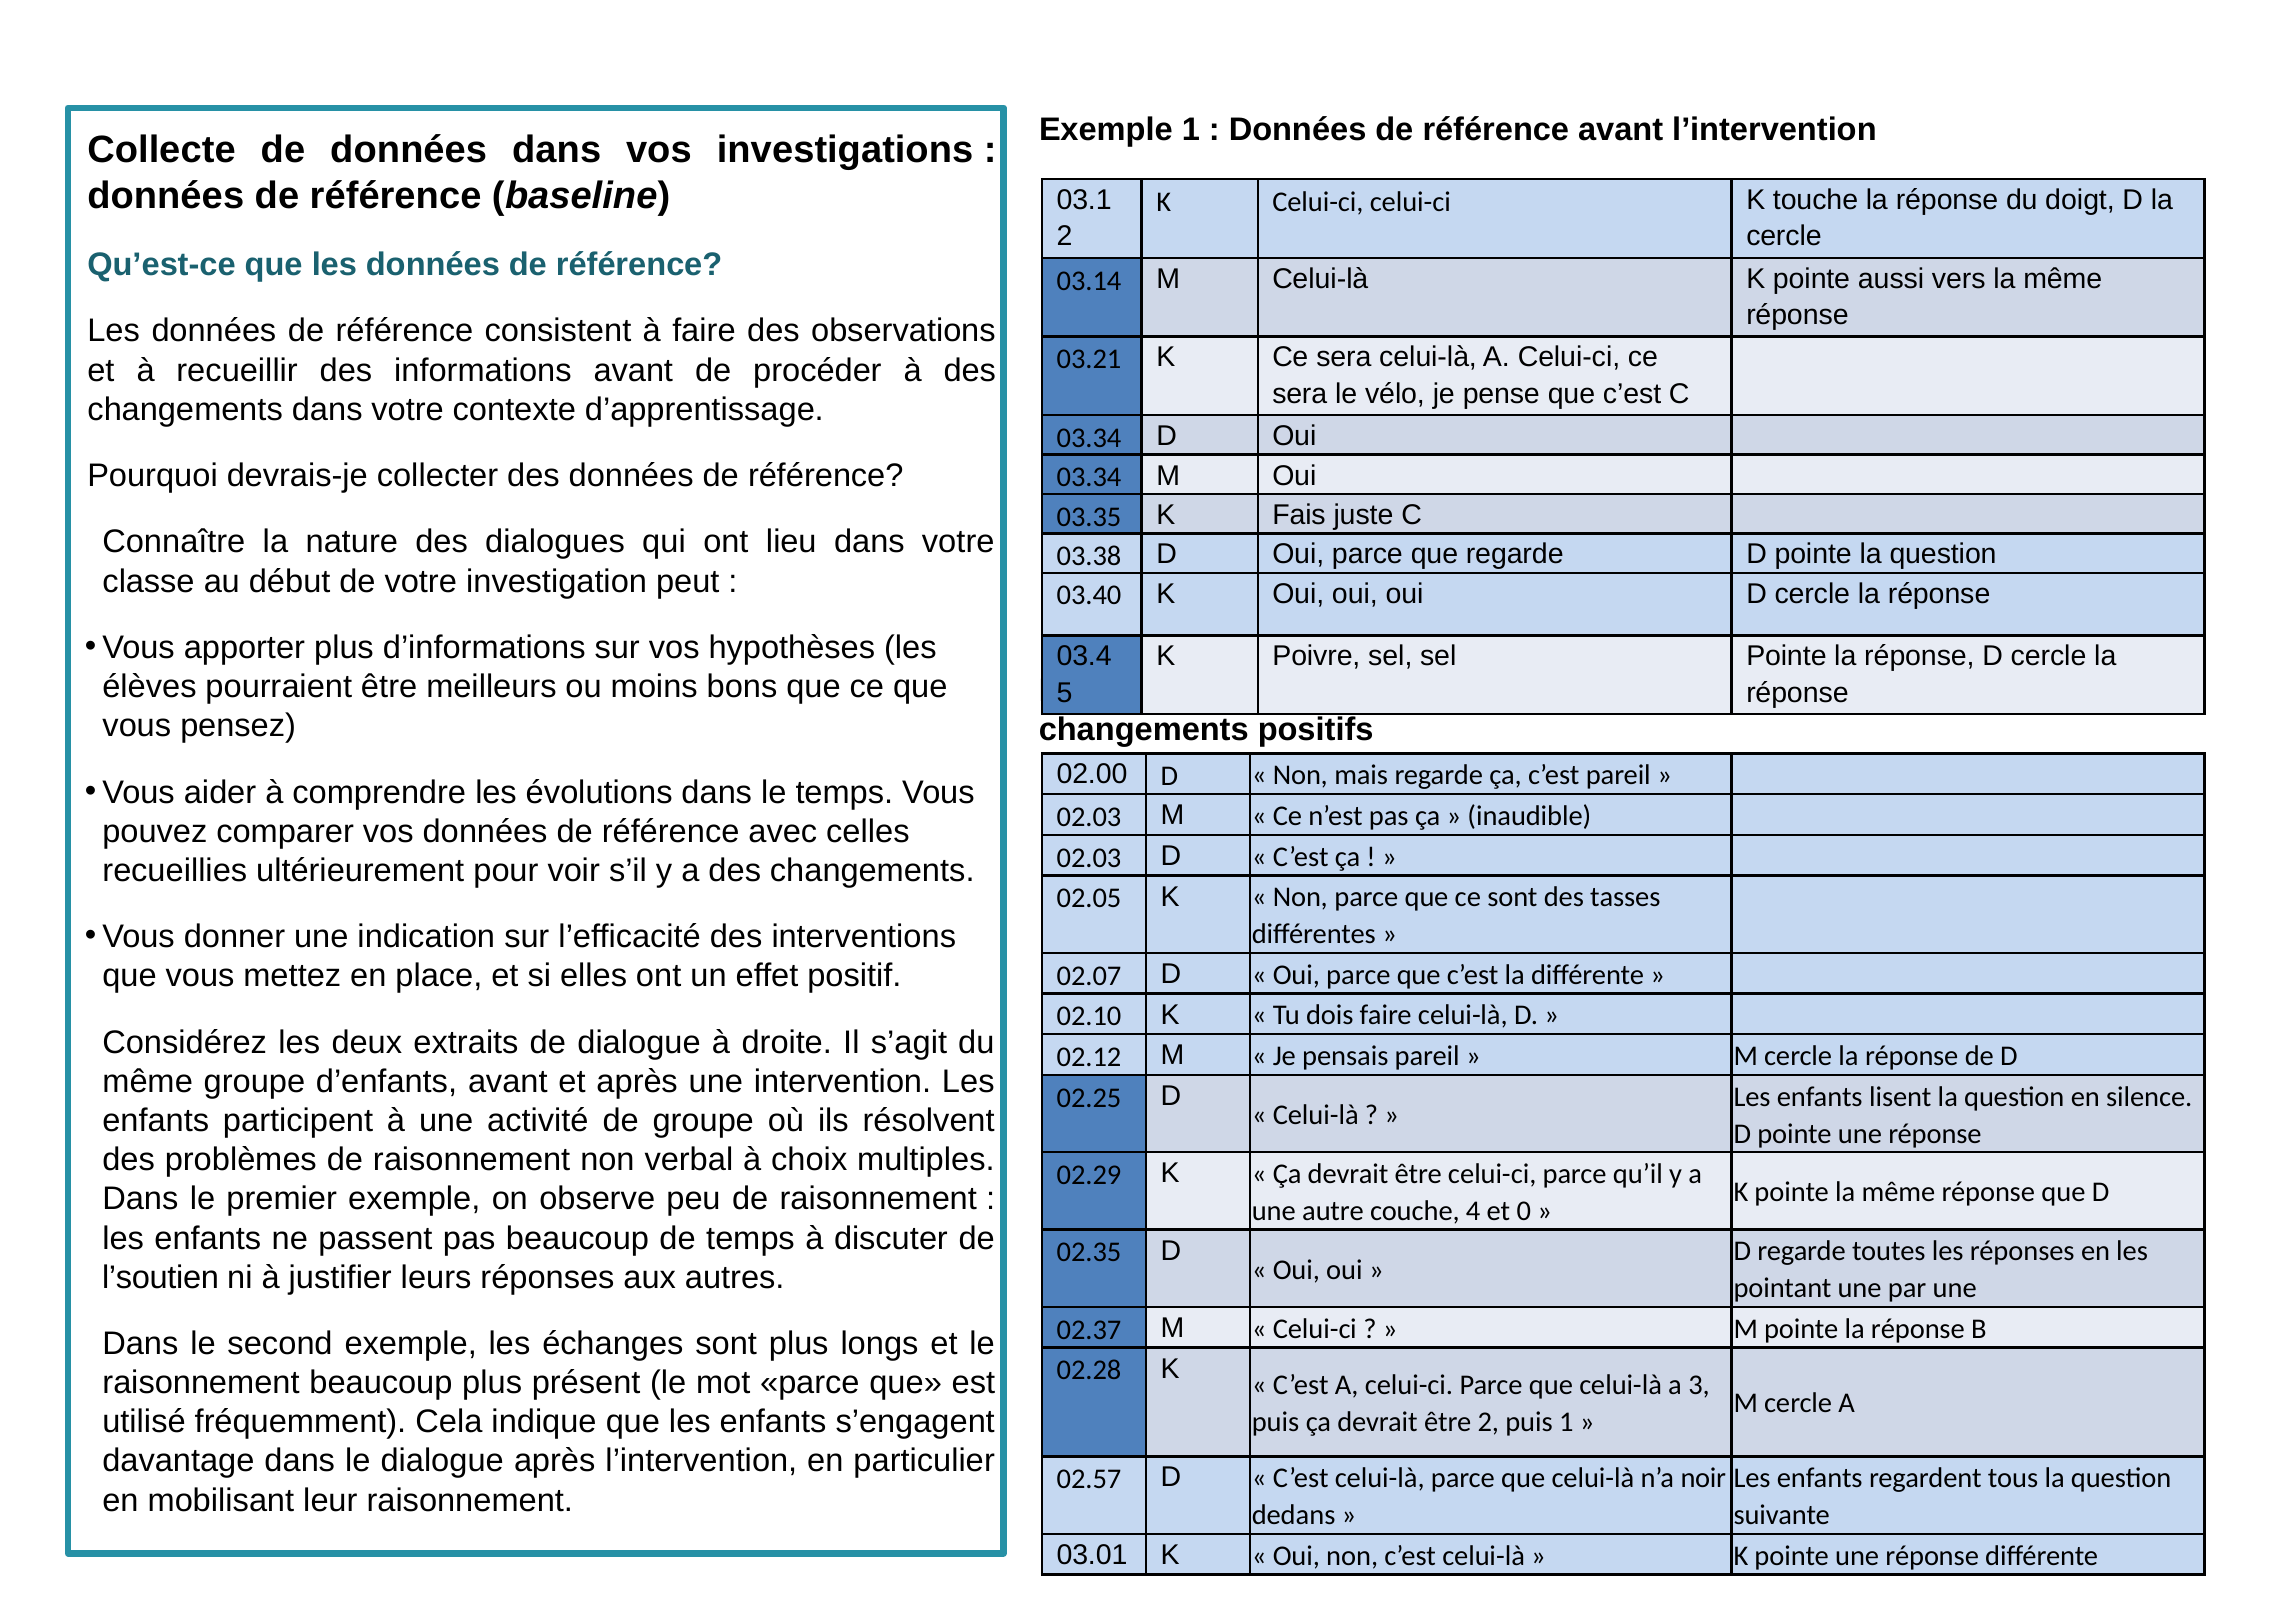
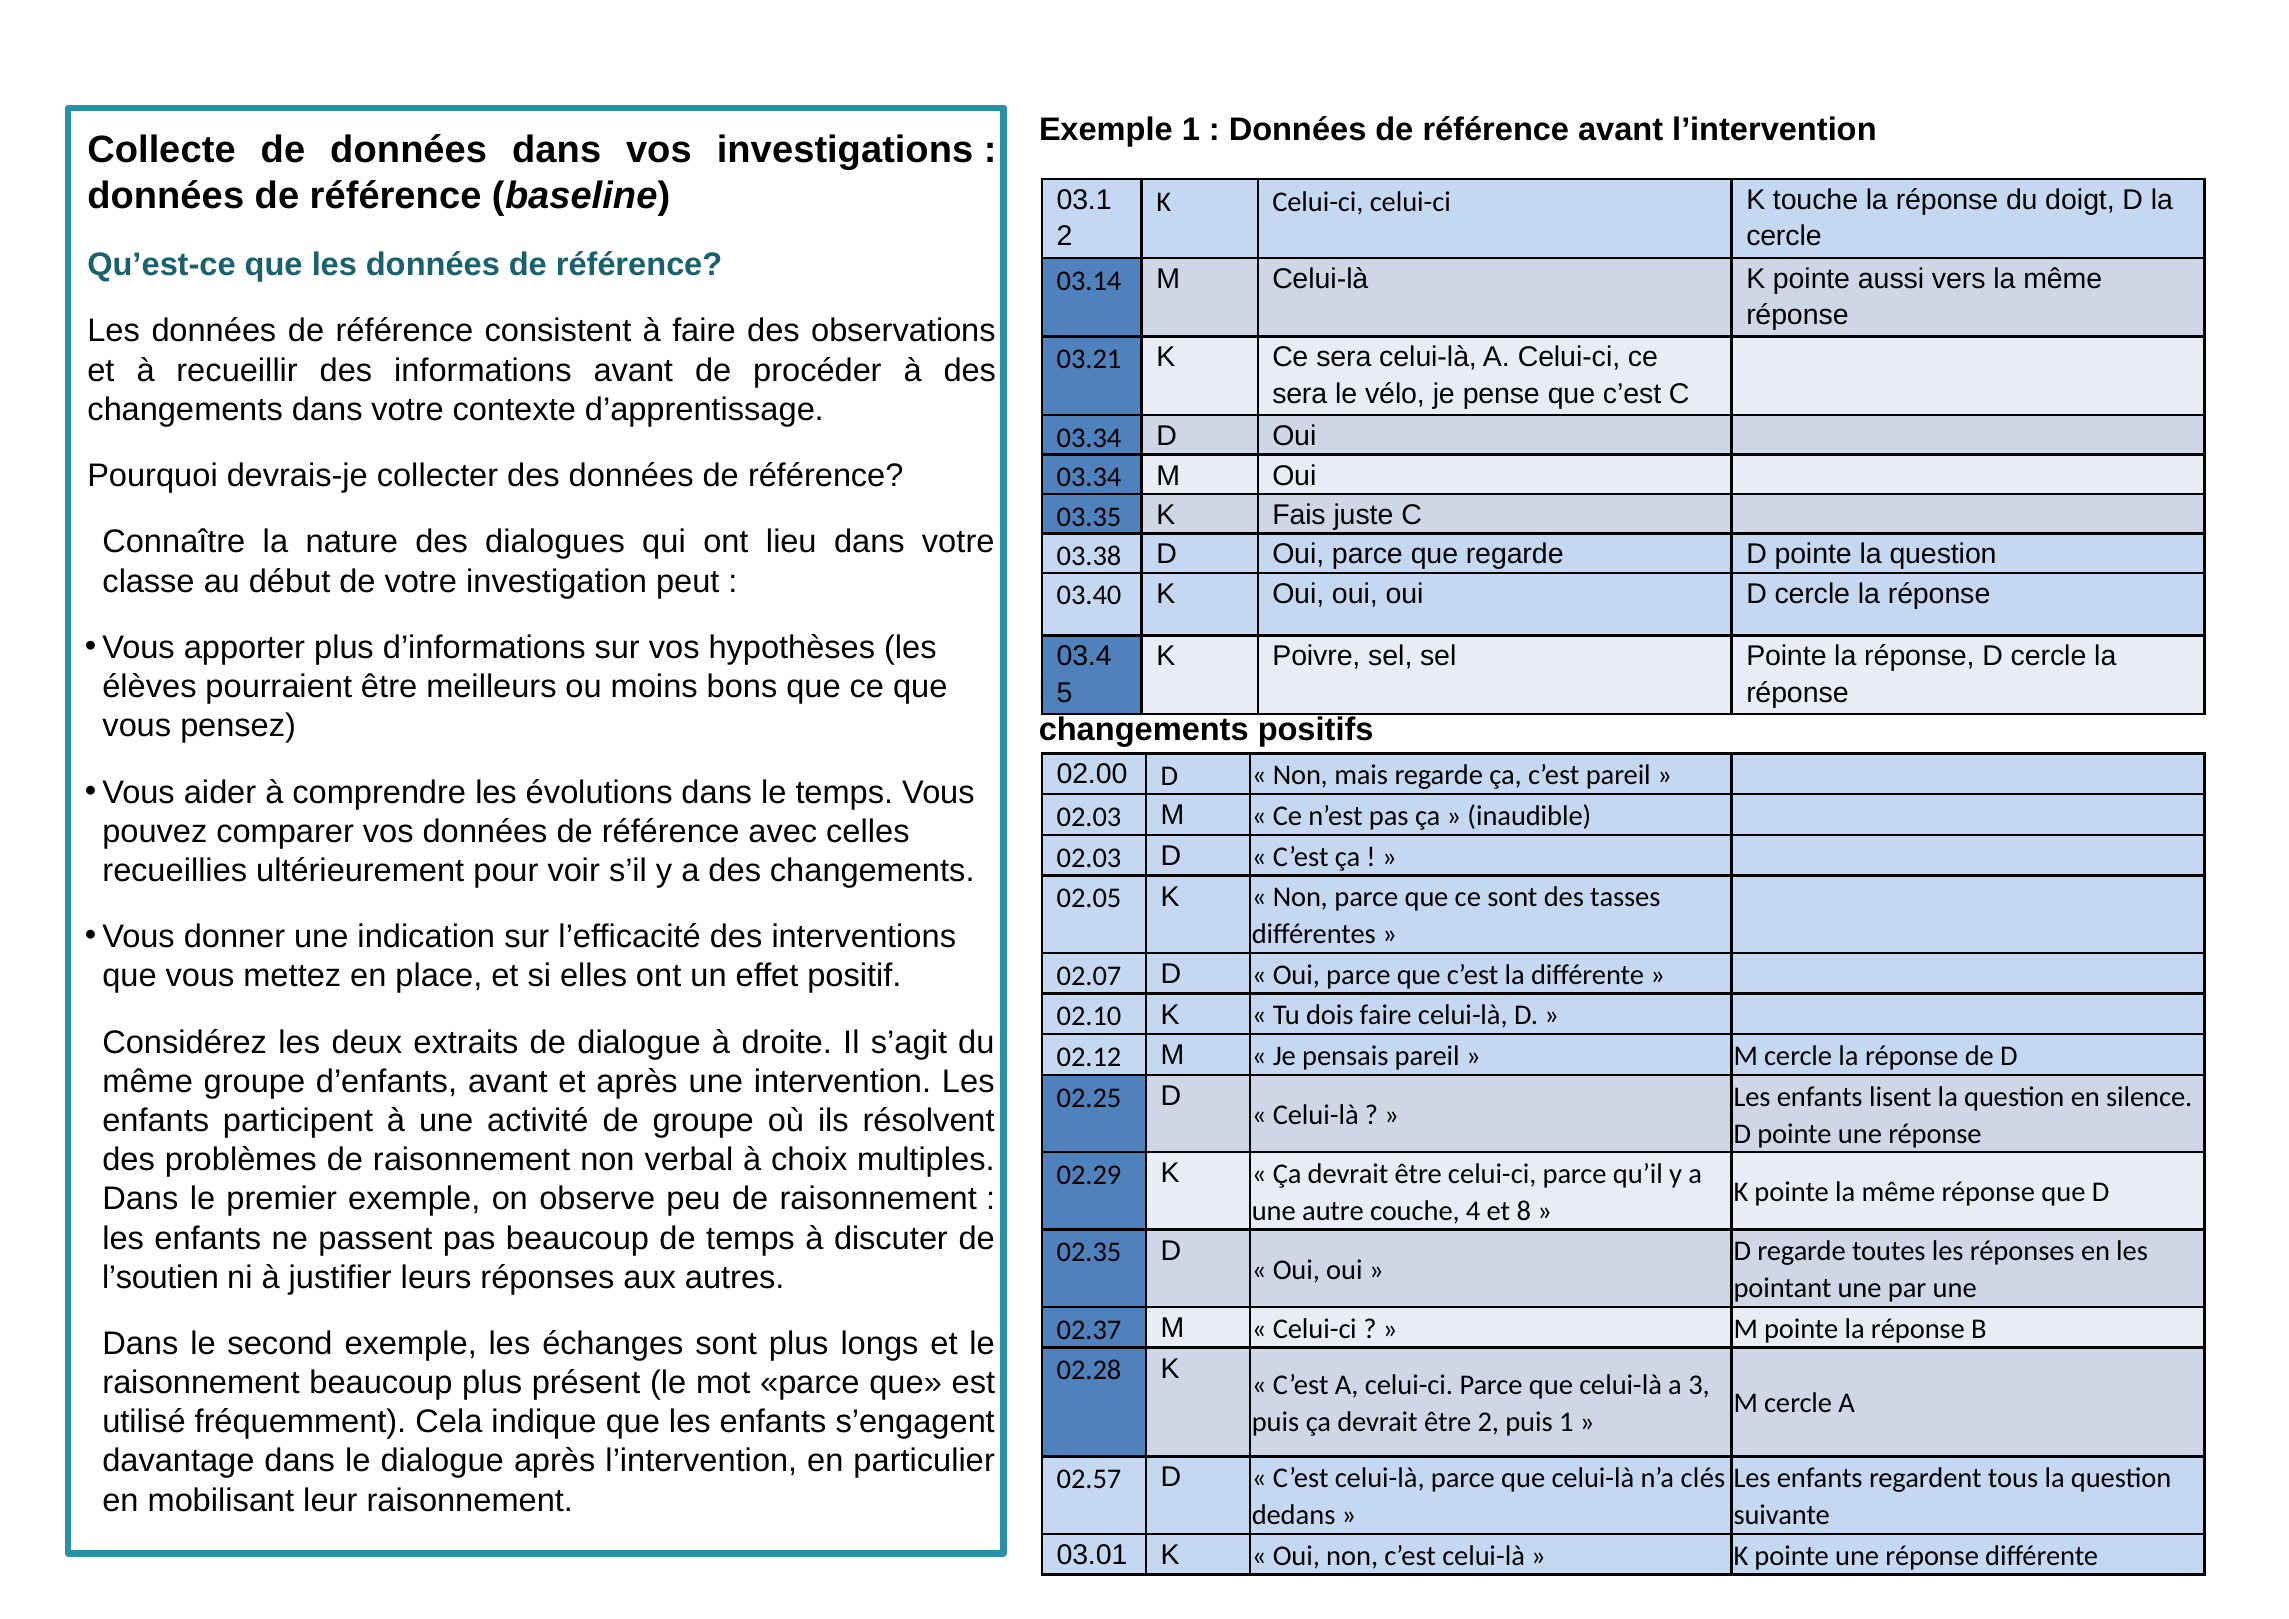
0: 0 -> 8
noir: noir -> clés
